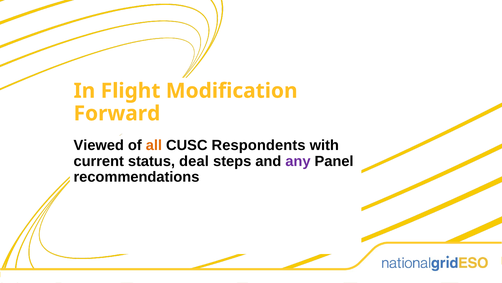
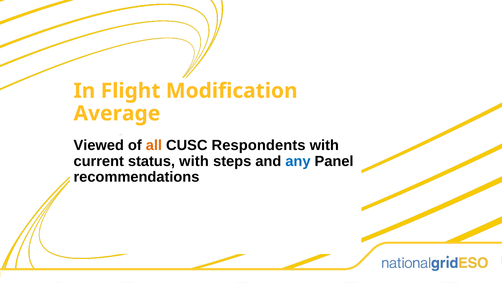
Forward: Forward -> Average
status deal: deal -> with
any colour: purple -> blue
